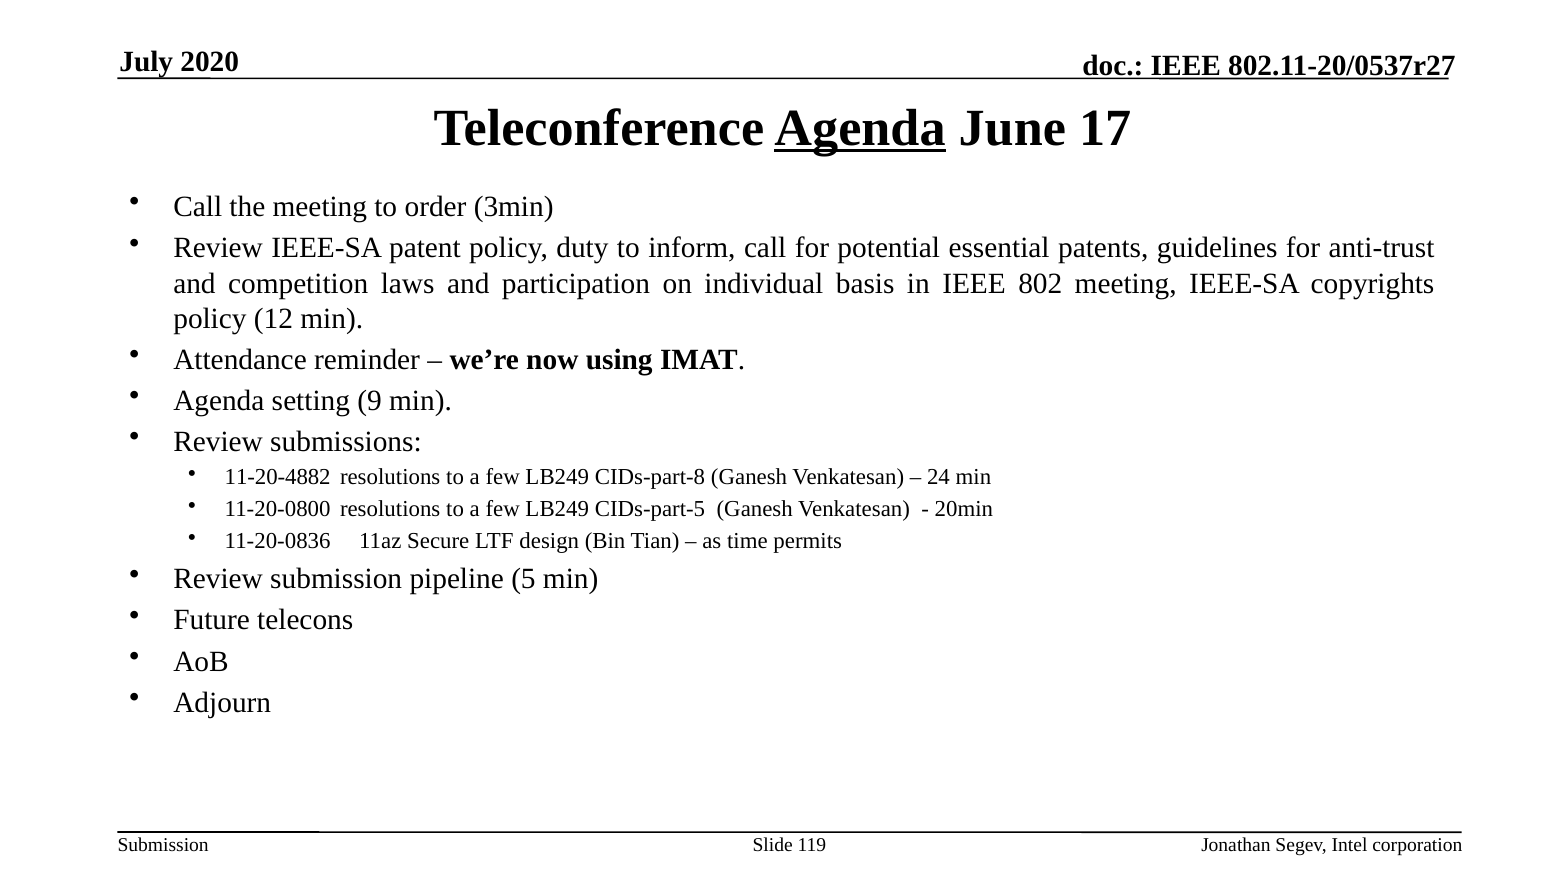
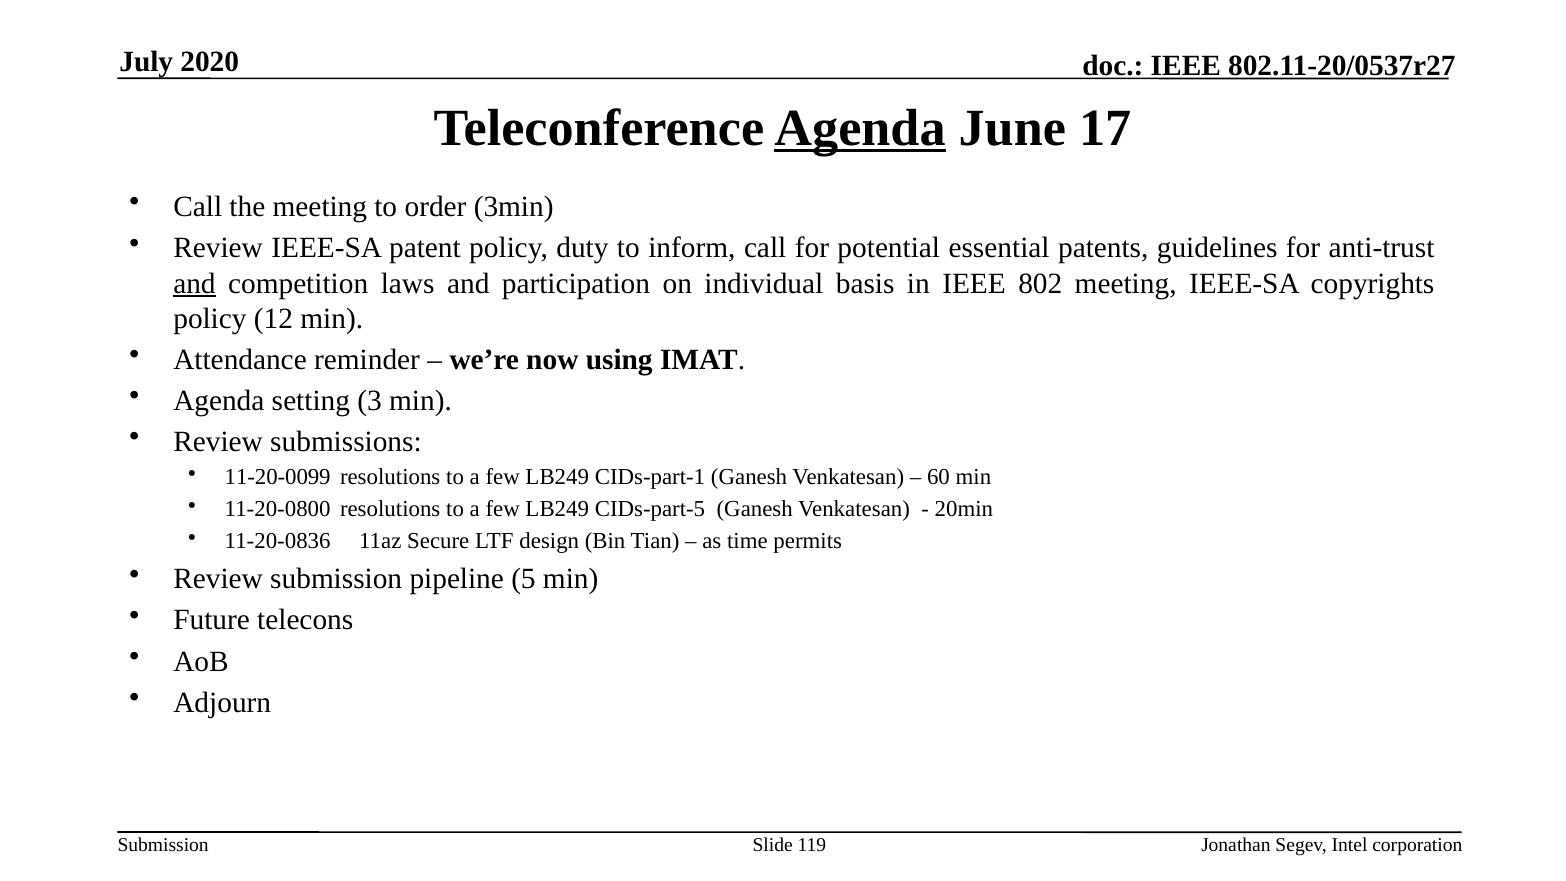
and at (194, 283) underline: none -> present
9: 9 -> 3
11-20-4882: 11-20-4882 -> 11-20-0099
CIDs-part-8: CIDs-part-8 -> CIDs-part-1
24: 24 -> 60
